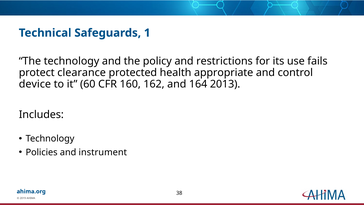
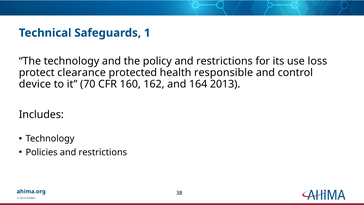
fails: fails -> loss
appropriate: appropriate -> responsible
60: 60 -> 70
Policies and instrument: instrument -> restrictions
